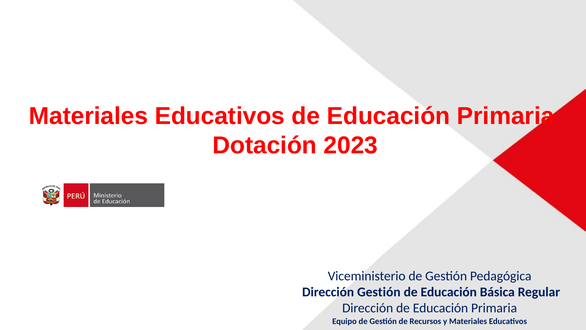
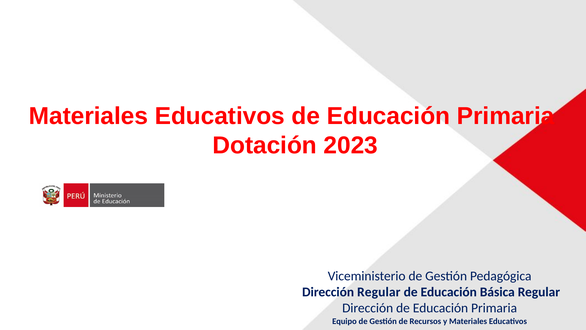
Dirección Gestión: Gestión -> Regular
